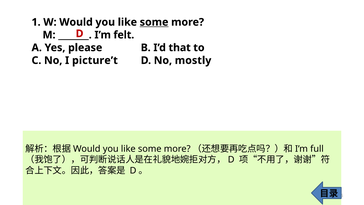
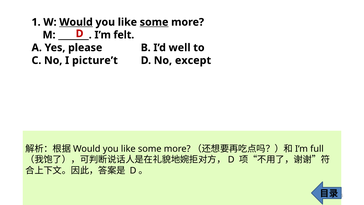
Would at (76, 22) underline: none -> present
that: that -> well
mostly: mostly -> except
